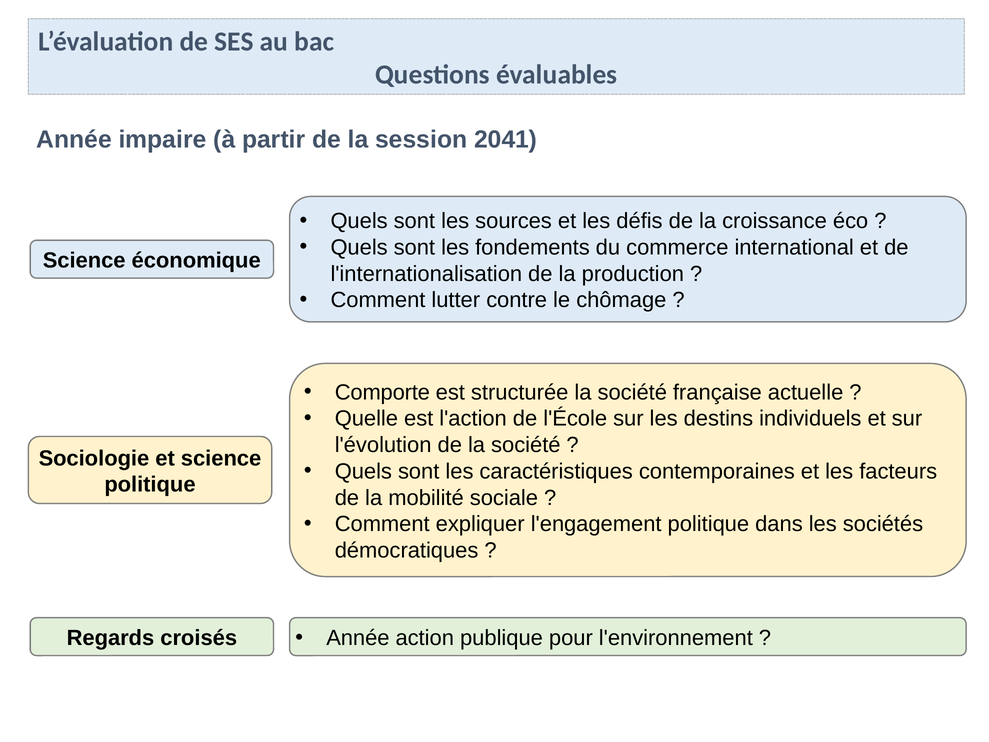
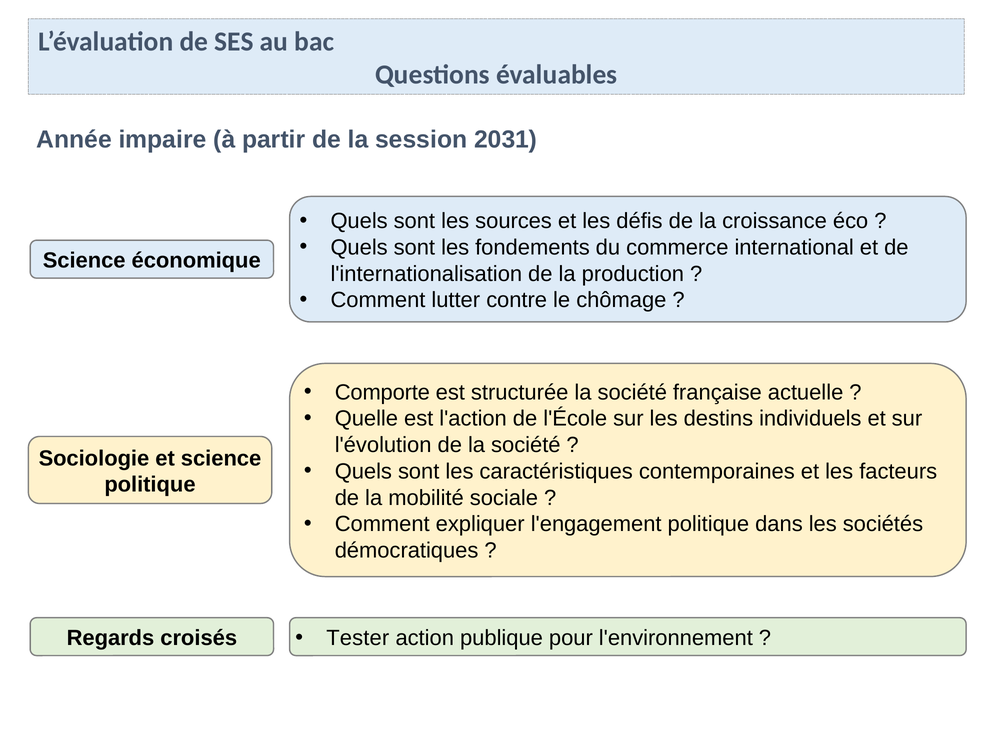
2041: 2041 -> 2031
Année at (358, 638): Année -> Tester
